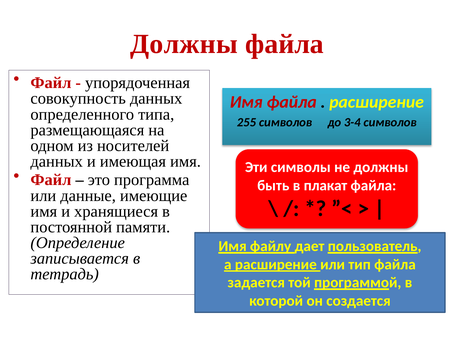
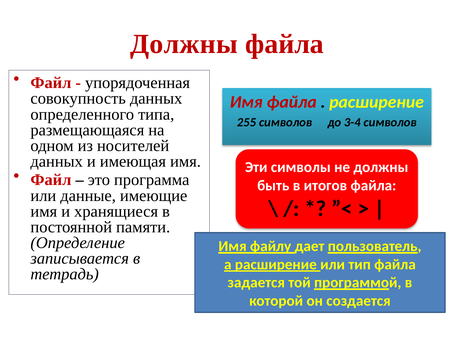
плакат: плакат -> итогов
